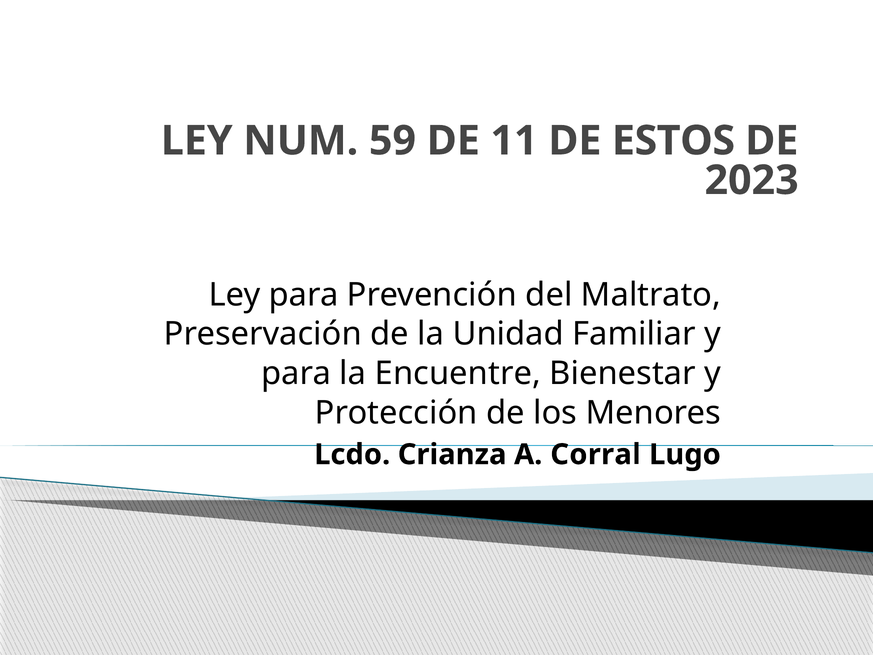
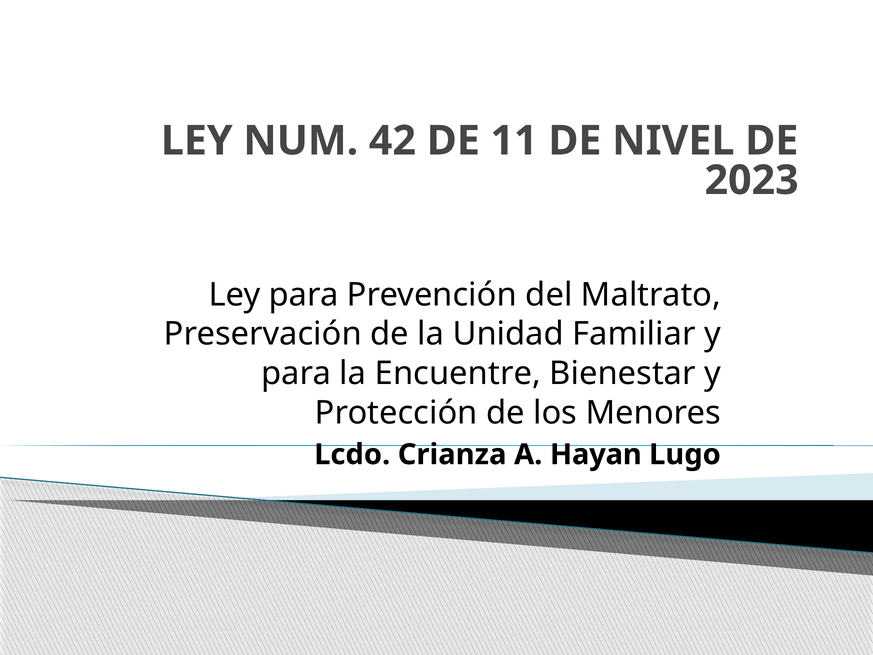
59: 59 -> 42
ESTOS: ESTOS -> NIVEL
Corral: Corral -> Hayan
